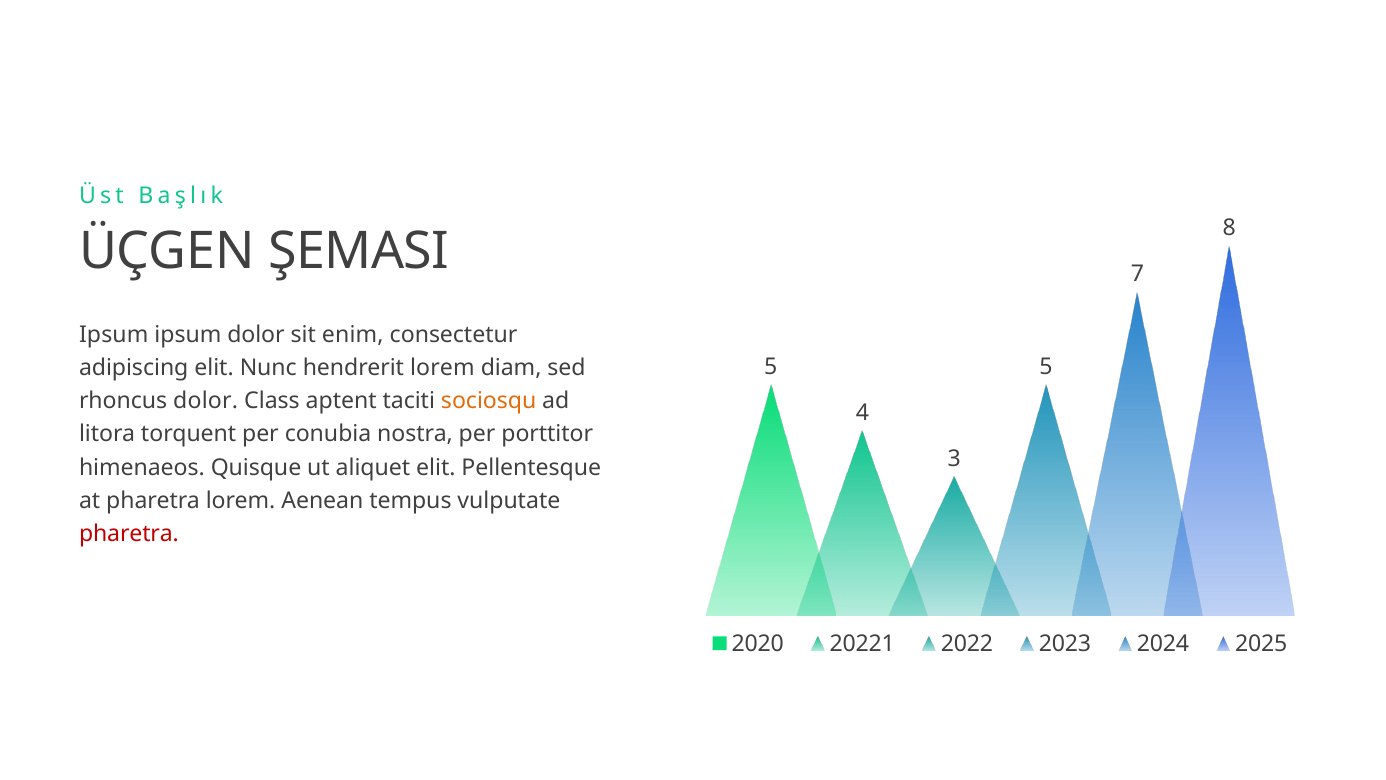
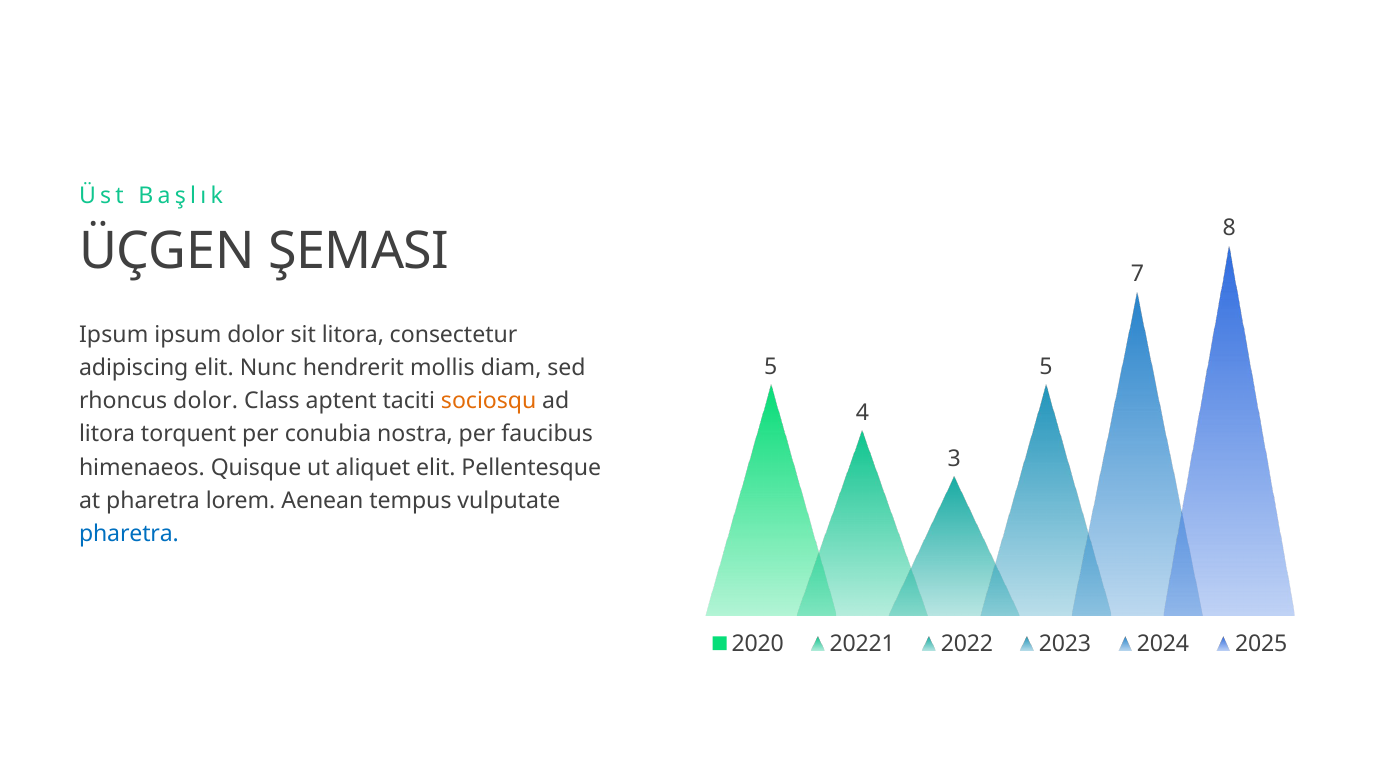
sit enim: enim -> litora
hendrerit lorem: lorem -> mollis
porttitor: porttitor -> faucibus
pharetra at (129, 534) colour: red -> blue
